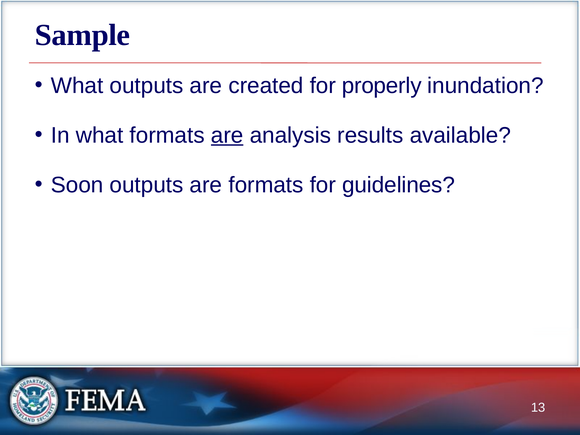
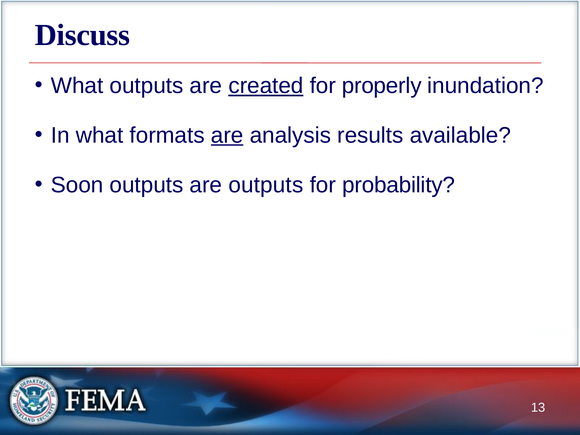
Sample: Sample -> Discuss
created underline: none -> present
are formats: formats -> outputs
guidelines: guidelines -> probability
